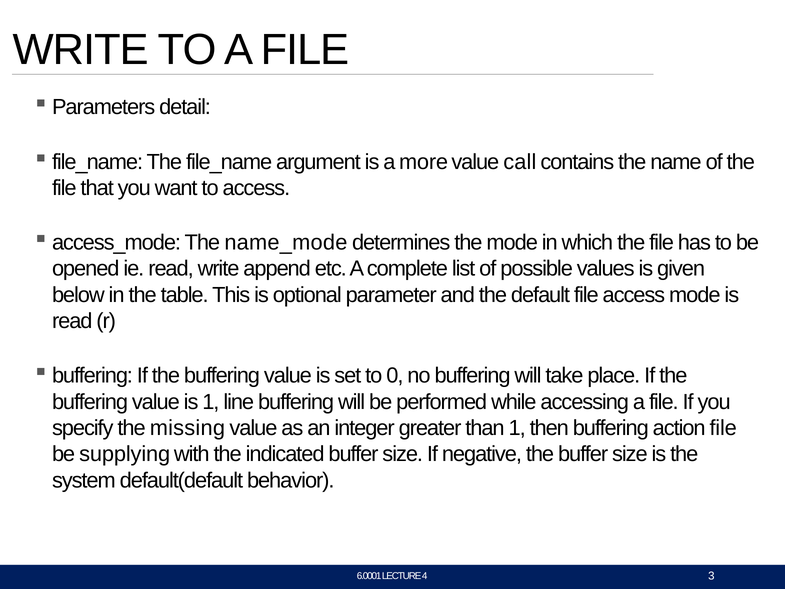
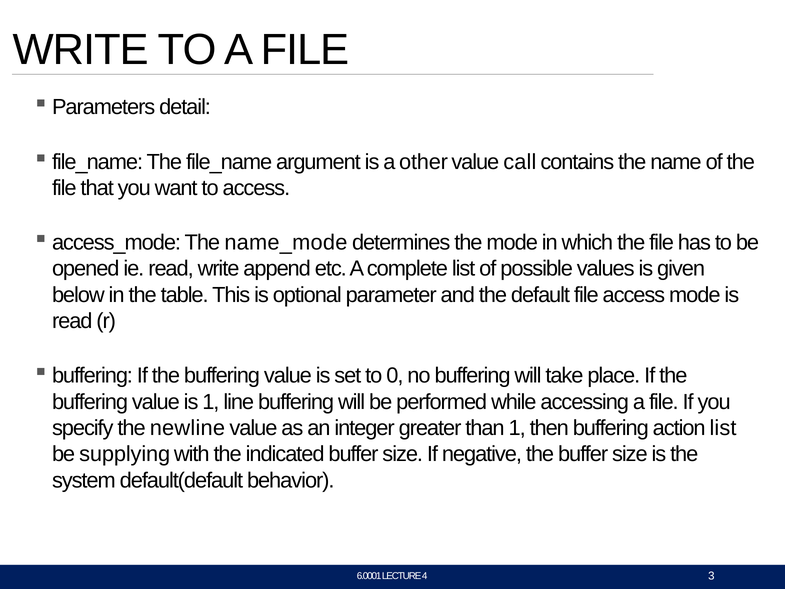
more: more -> other
missing: missing -> newline
action file: file -> list
